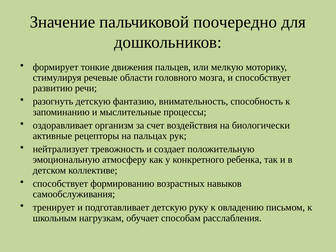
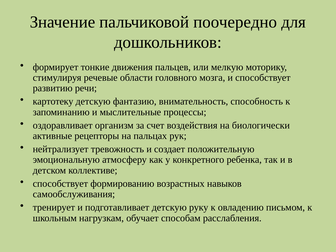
разогнуть: разогнуть -> картотеку
